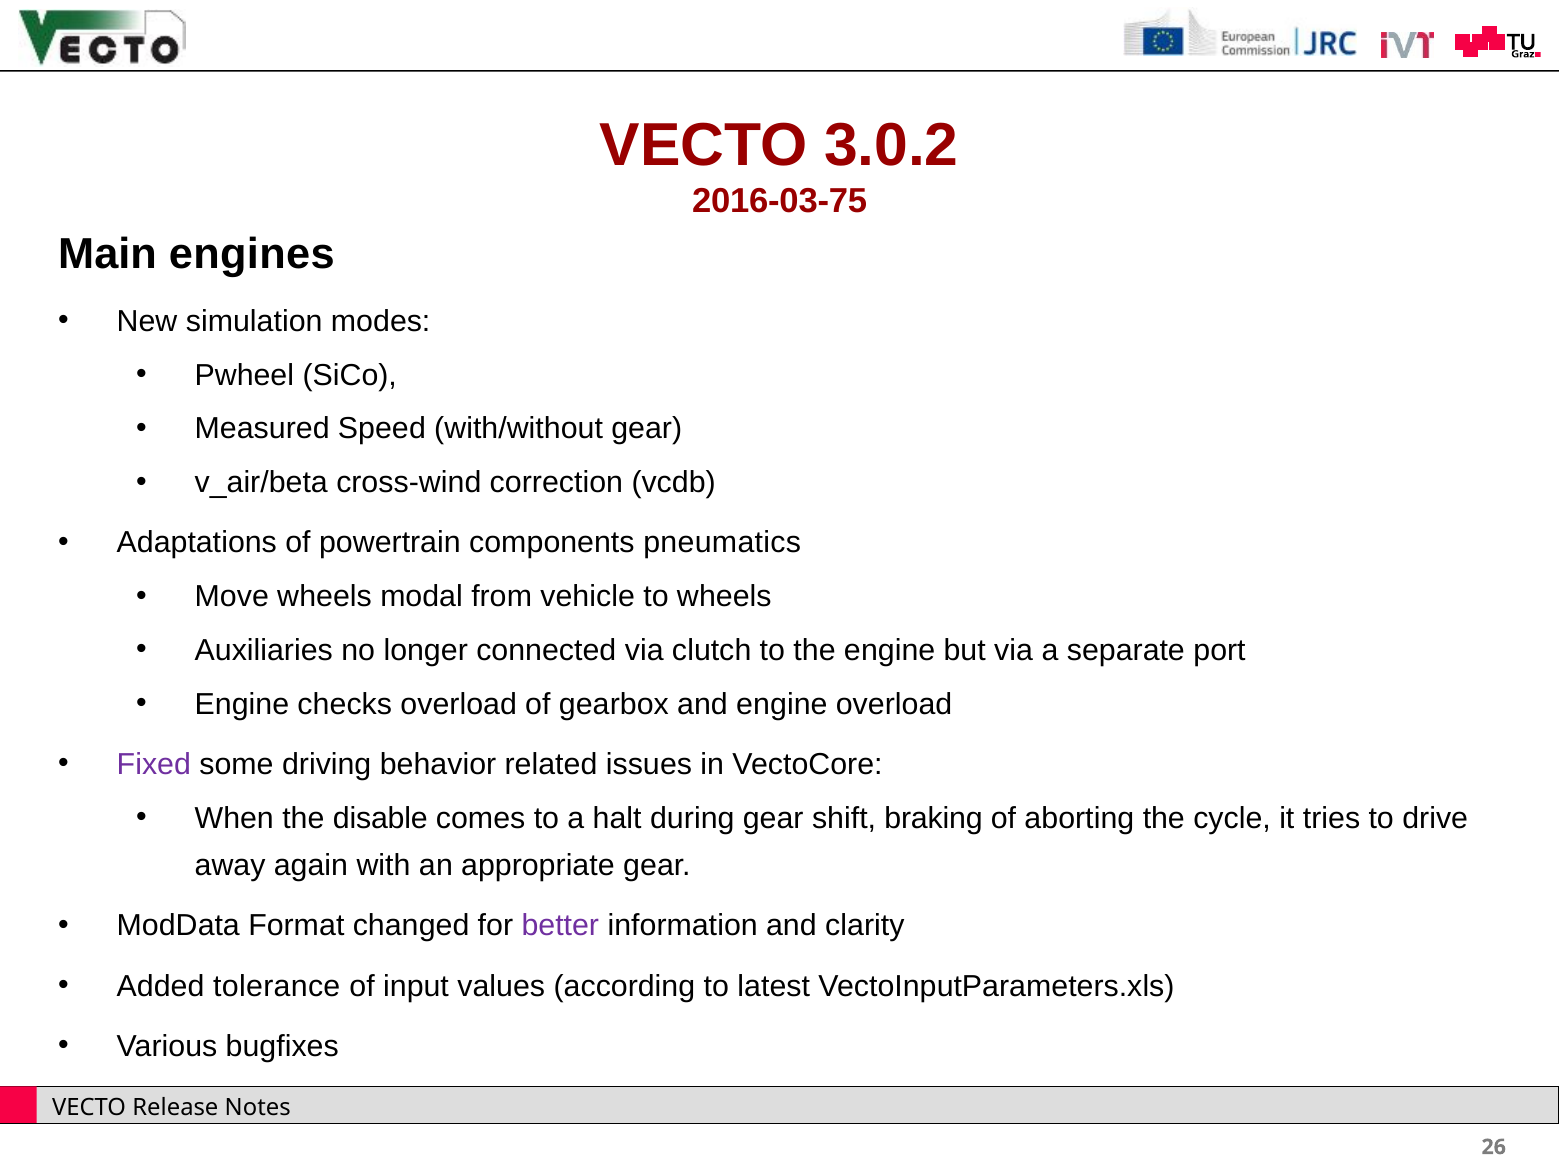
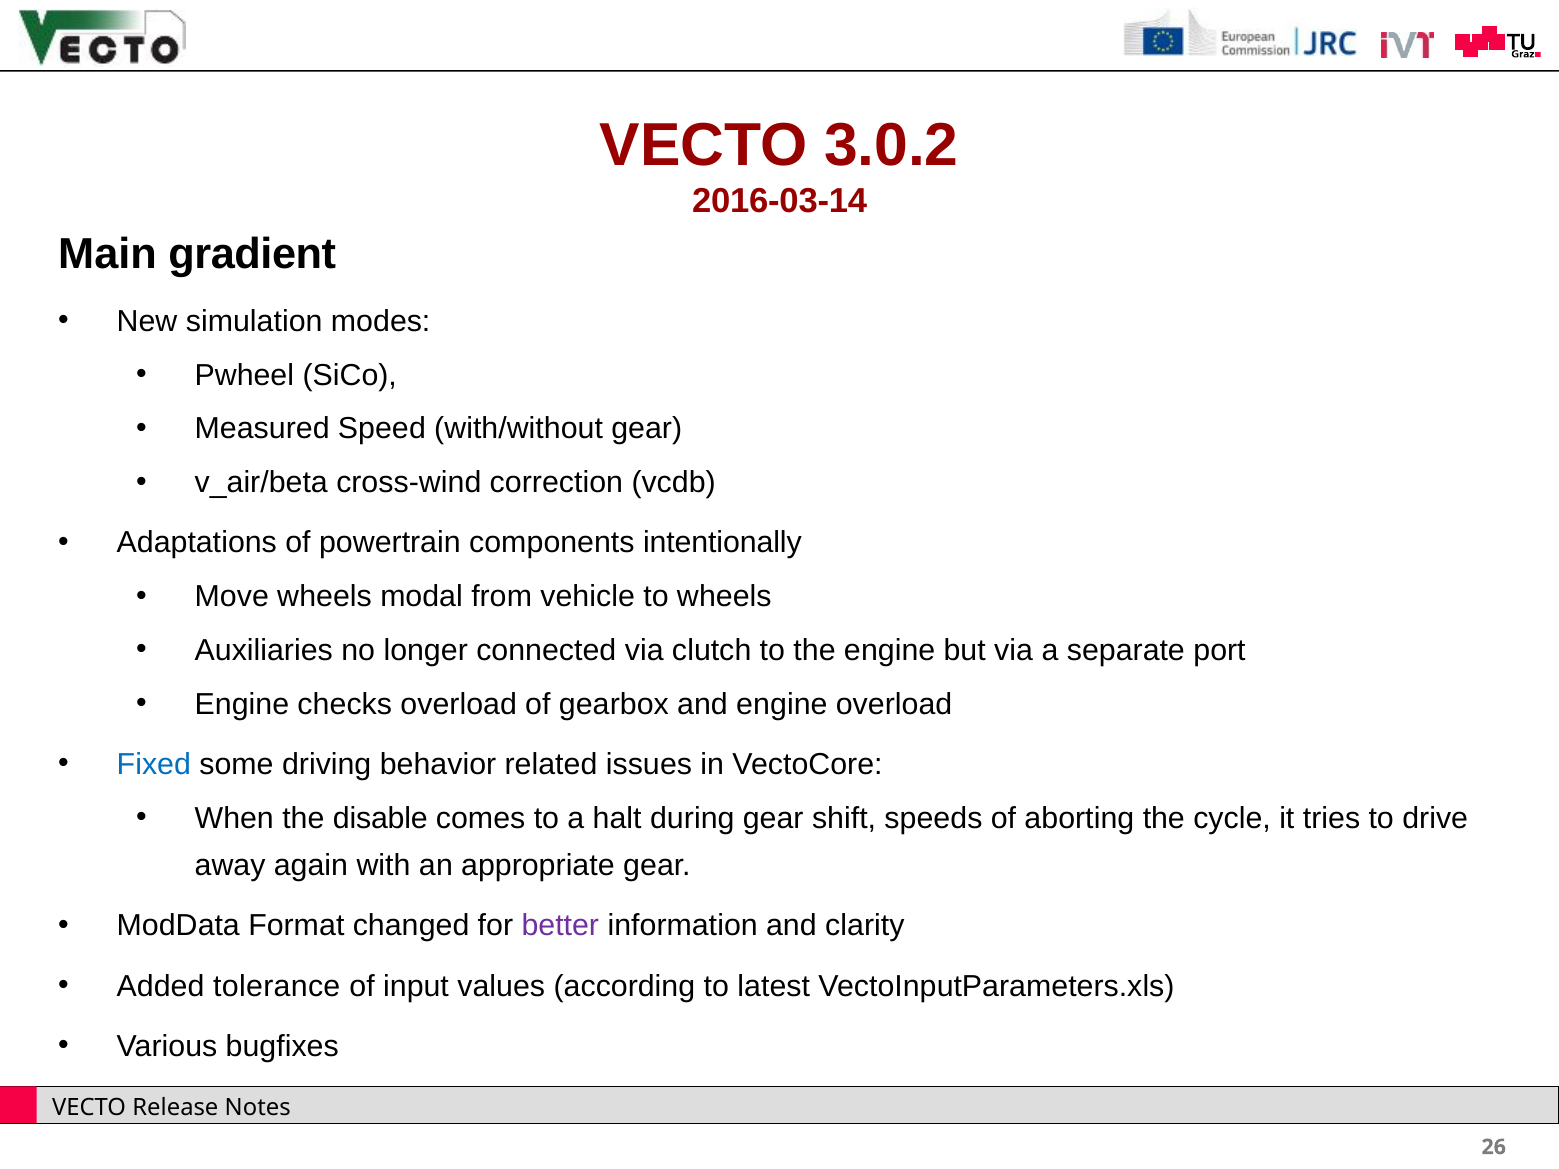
2016-03-75: 2016-03-75 -> 2016-03-14
engines: engines -> gradient
pneumatics: pneumatics -> intentionally
Fixed colour: purple -> blue
braking: braking -> speeds
